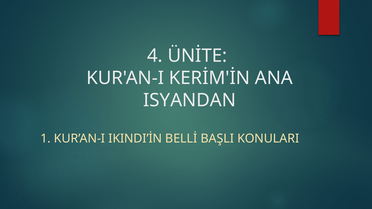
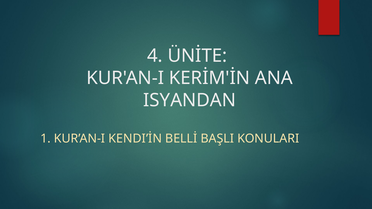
IKINDI’İN: IKINDI’İN -> KENDI’İN
